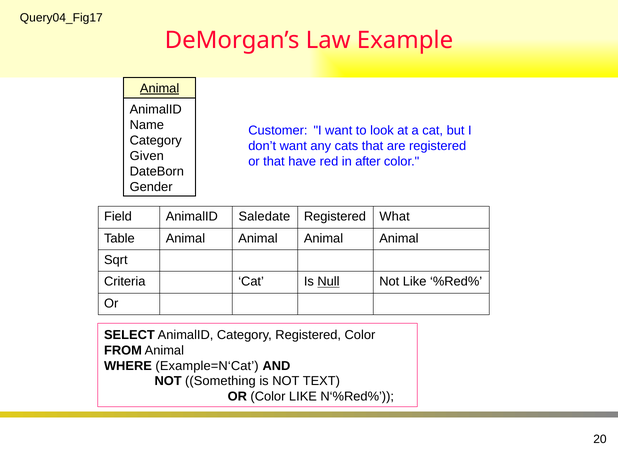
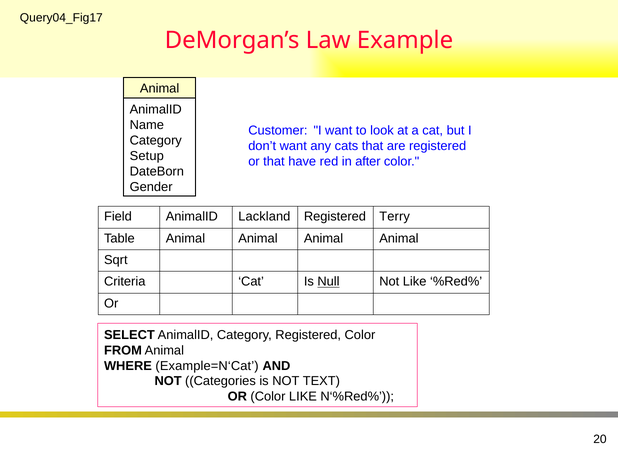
Animal at (160, 88) underline: present -> none
Given: Given -> Setup
Saledate: Saledate -> Lackland
What: What -> Terry
Something: Something -> Categories
